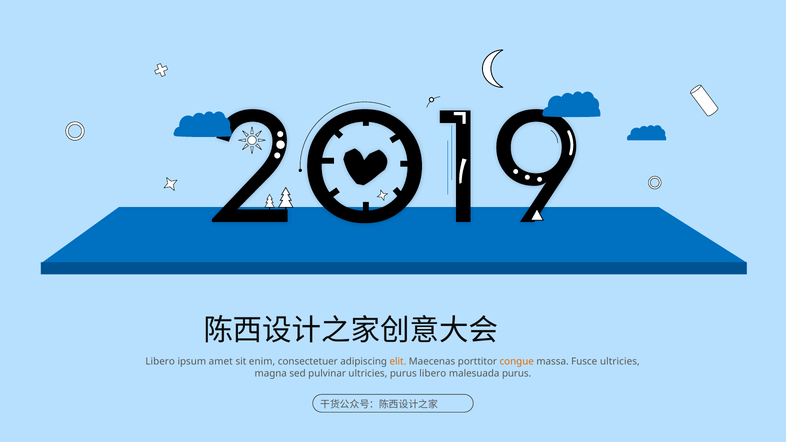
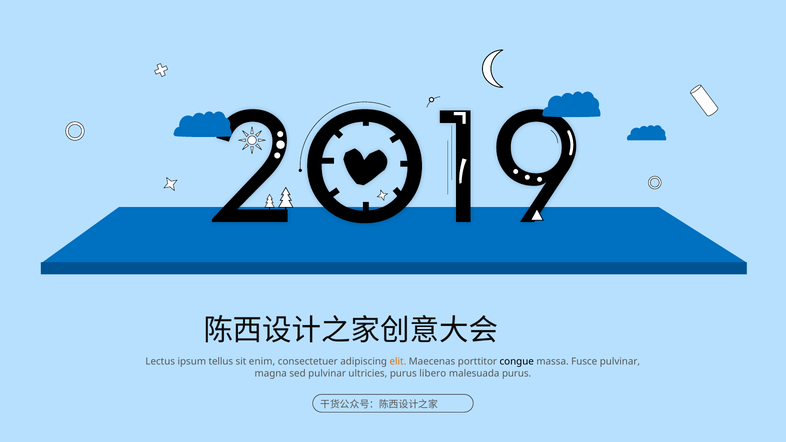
Libero at (160, 362): Libero -> Lectus
amet: amet -> tellus
congue colour: orange -> black
Fusce ultricies: ultricies -> pulvinar
